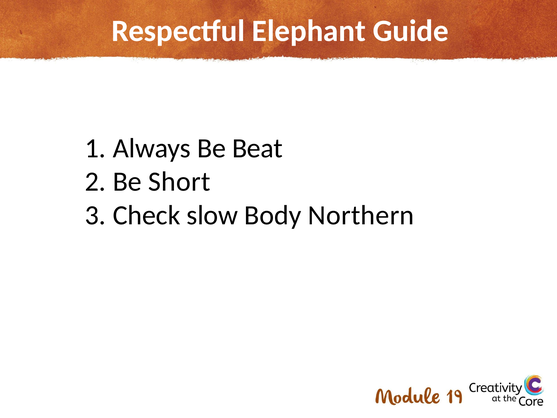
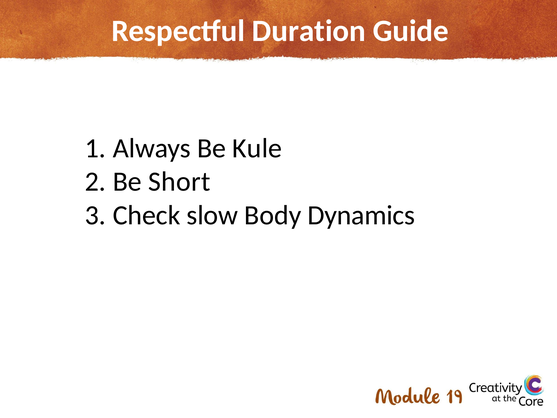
Elephant: Elephant -> Duration
Beat: Beat -> Kule
Northern: Northern -> Dynamics
